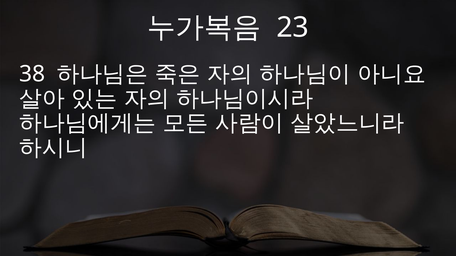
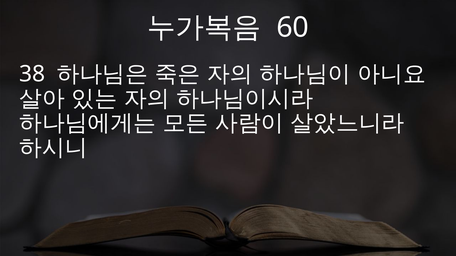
23: 23 -> 60
